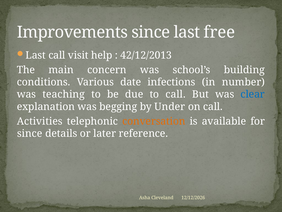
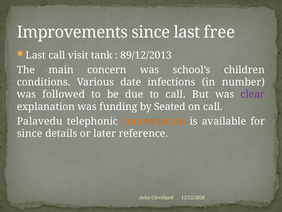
help: help -> tank
42/12/2013: 42/12/2013 -> 89/12/2013
building: building -> children
teaching: teaching -> followed
clear colour: blue -> purple
begging: begging -> funding
Under: Under -> Seated
Activities: Activities -> Palavedu
